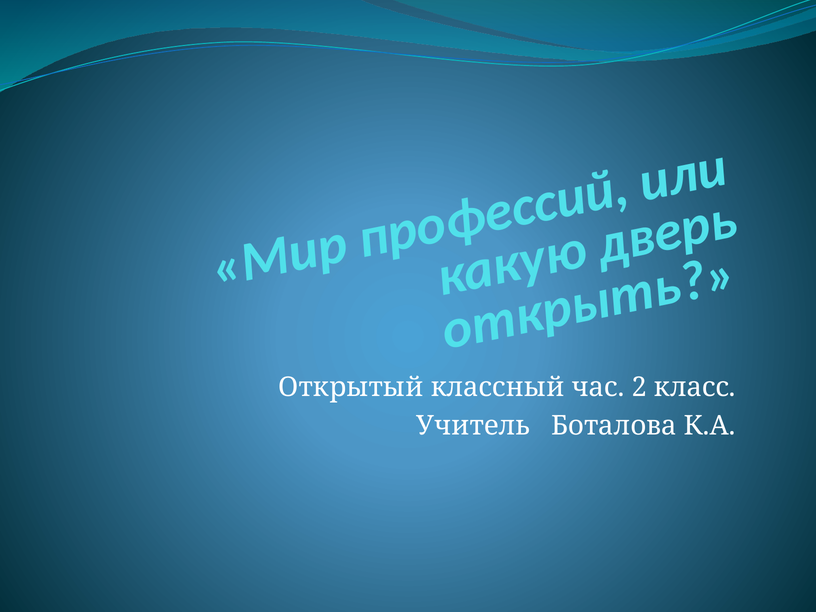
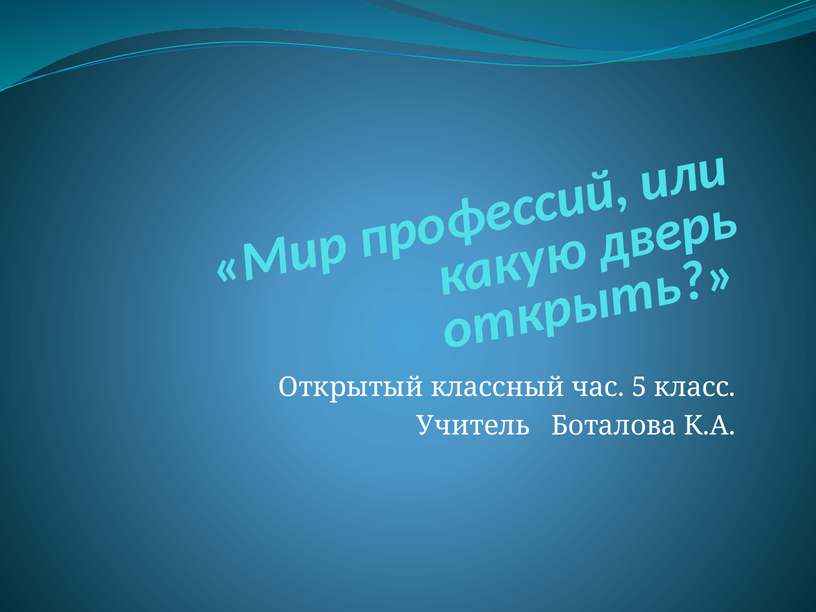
2: 2 -> 5
